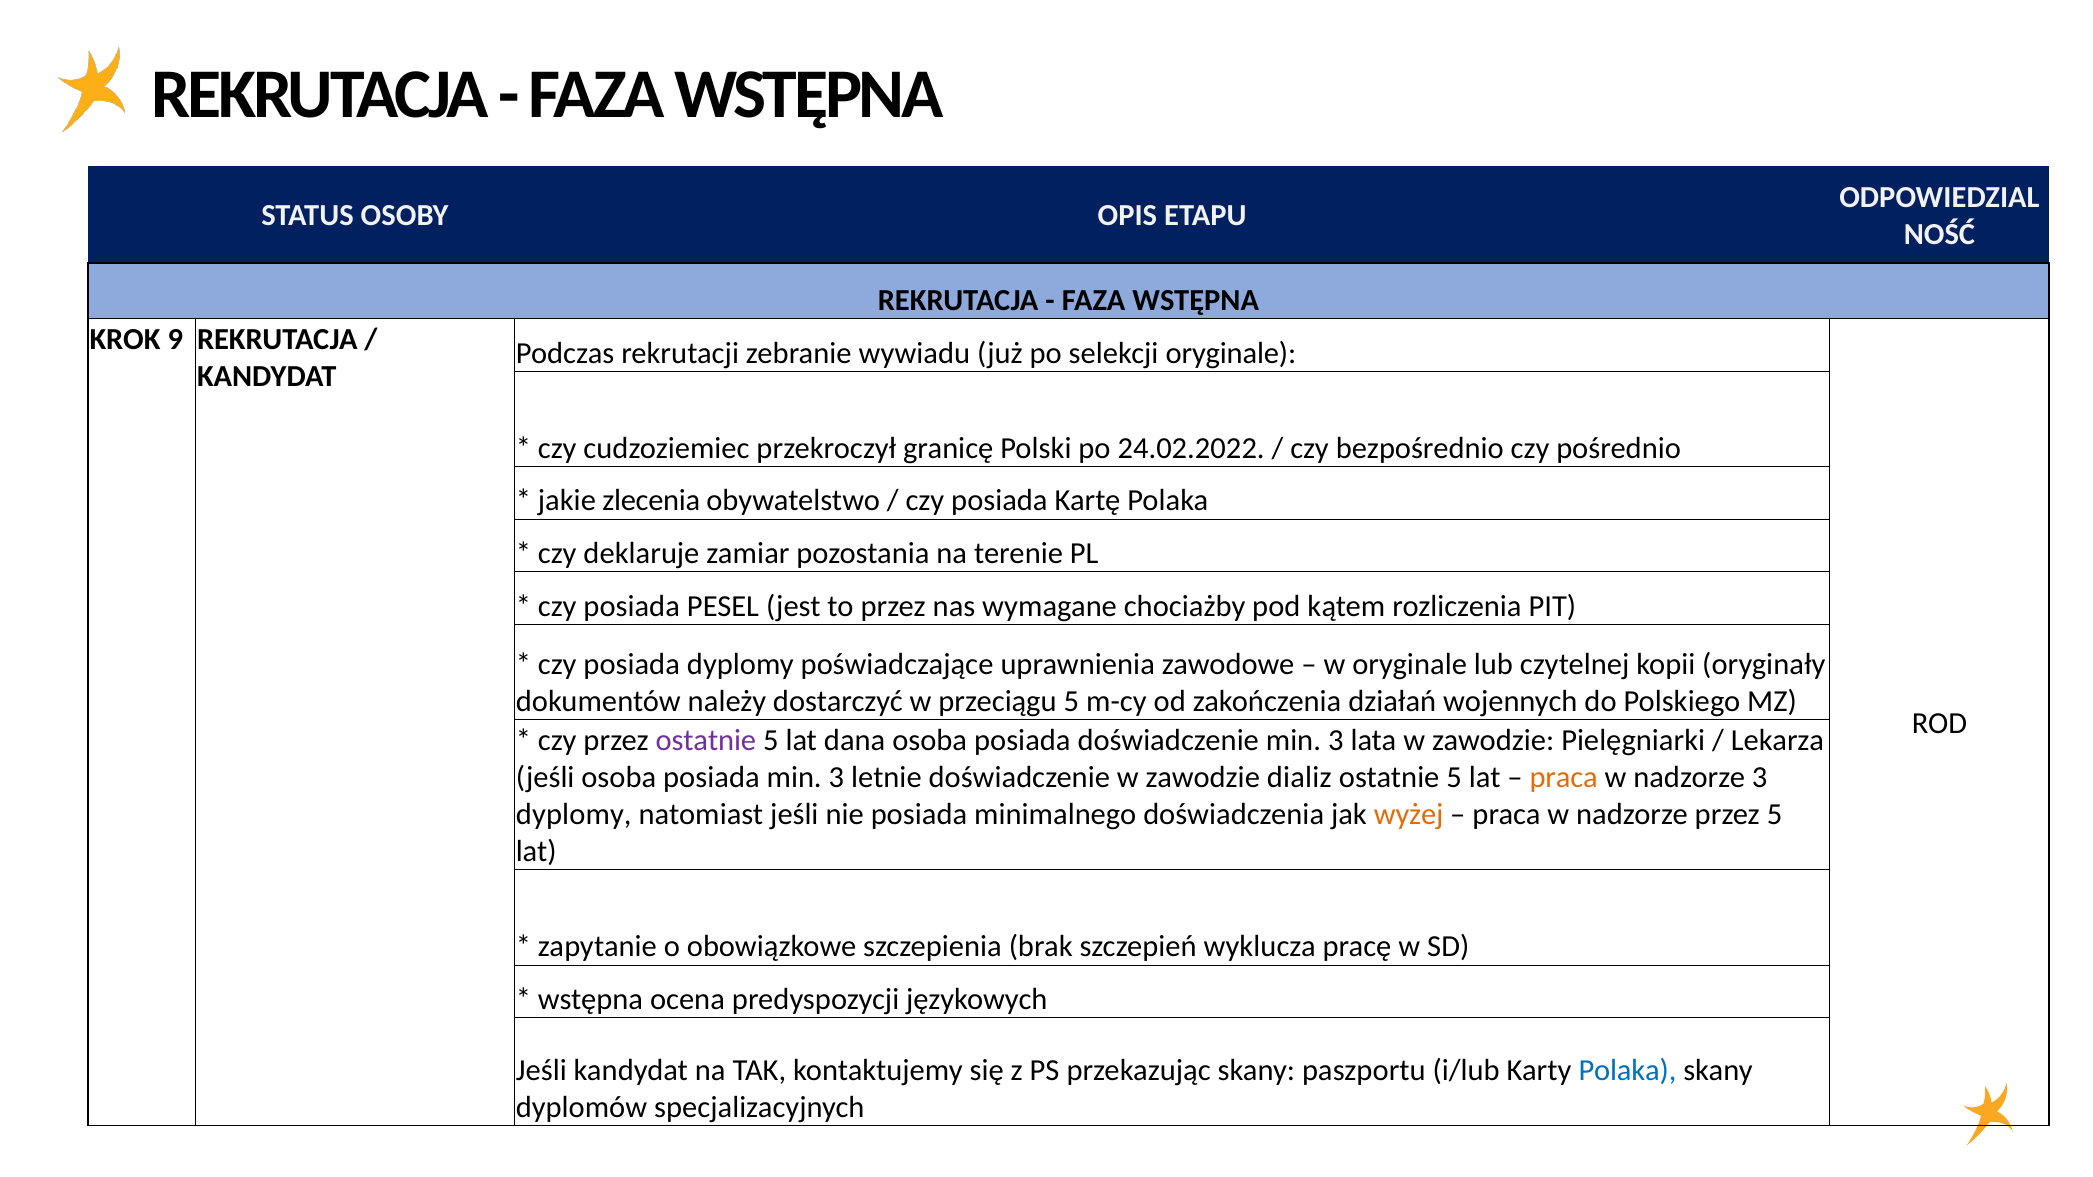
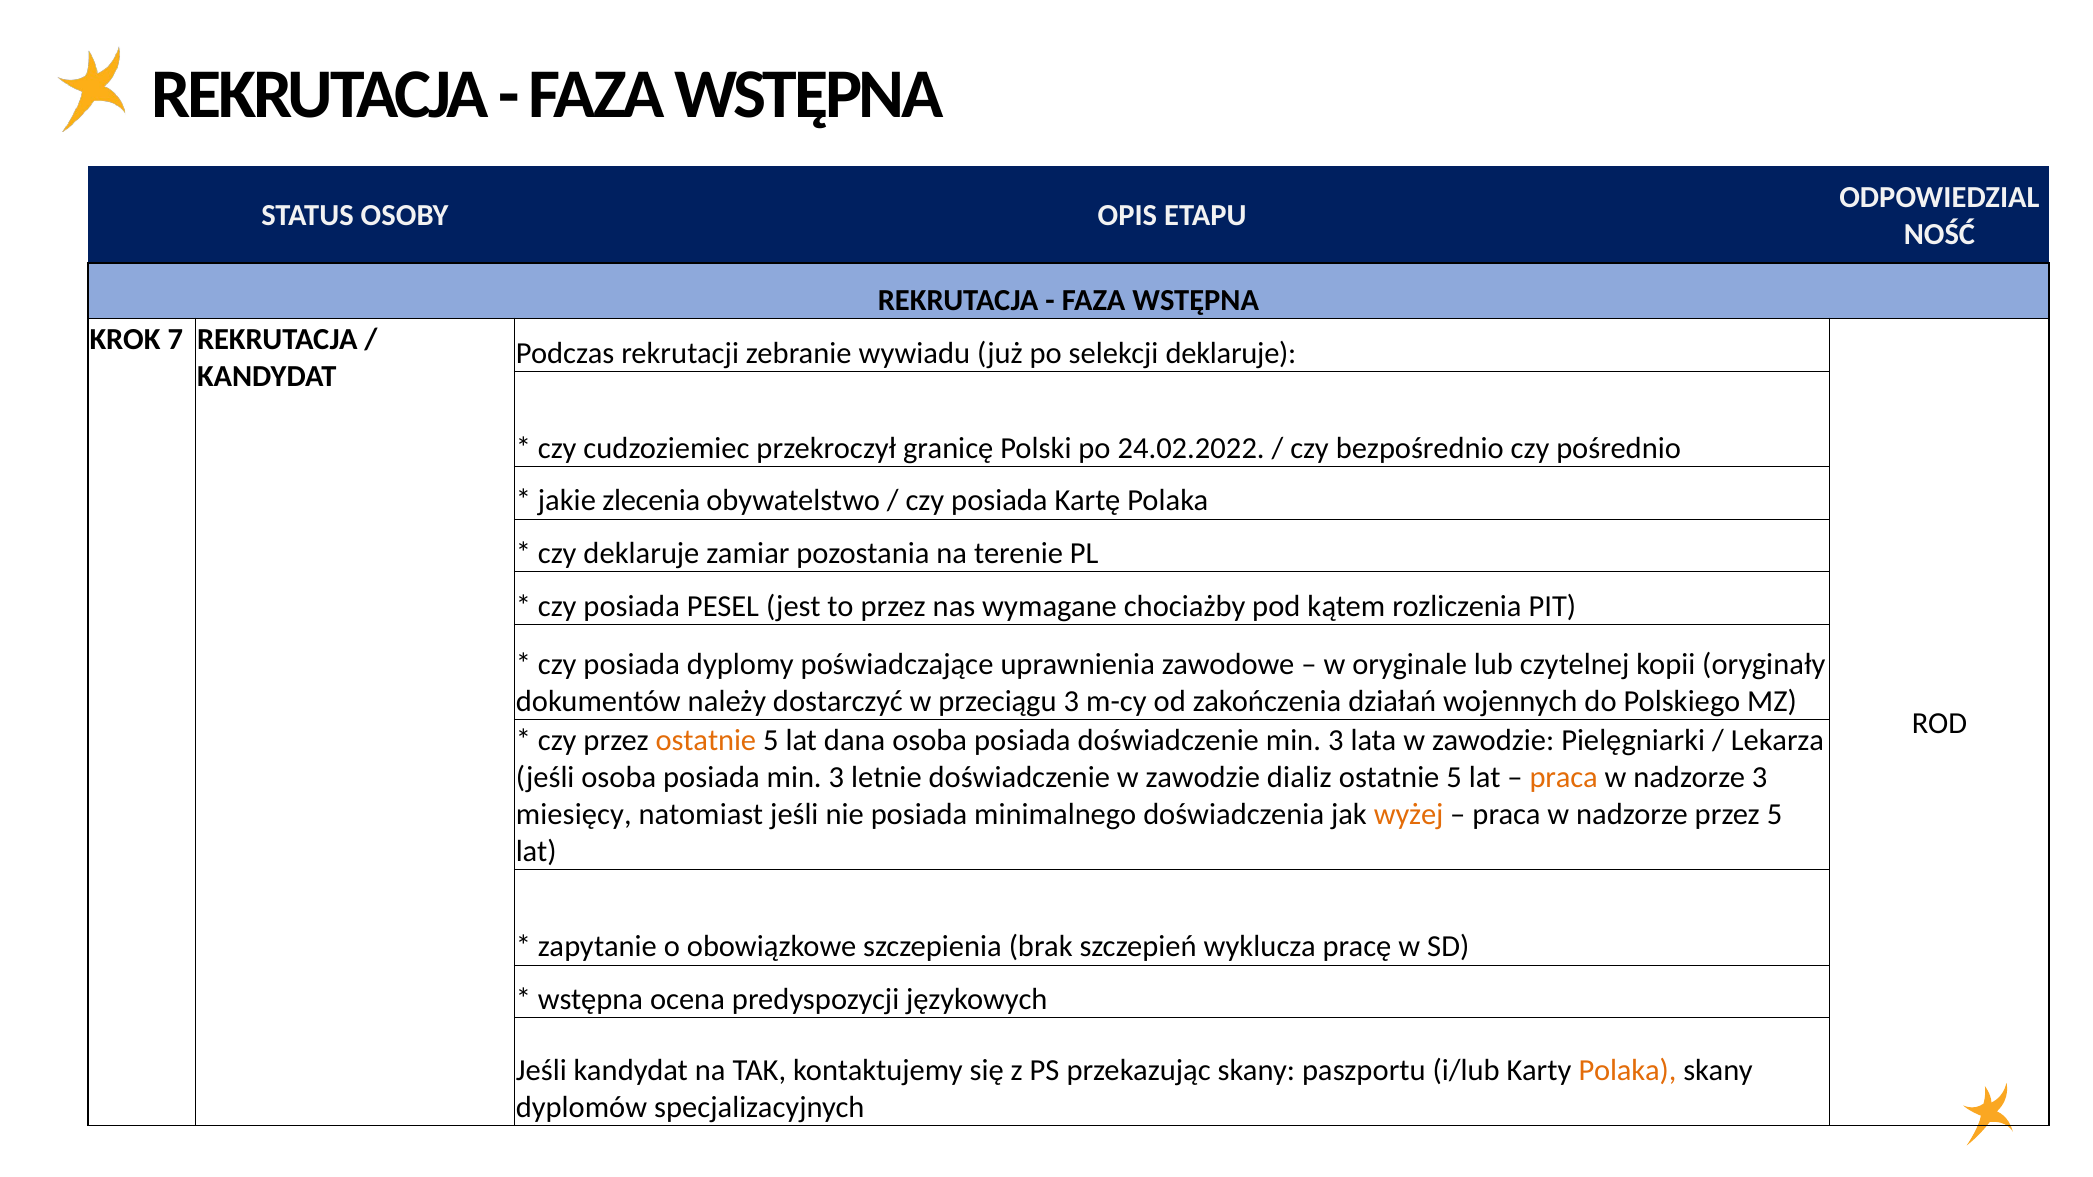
9: 9 -> 7
selekcji oryginale: oryginale -> deklaruje
przeciągu 5: 5 -> 3
ostatnie at (706, 740) colour: purple -> orange
dyplomy at (574, 815): dyplomy -> miesięcy
Polaka at (1627, 1071) colour: blue -> orange
